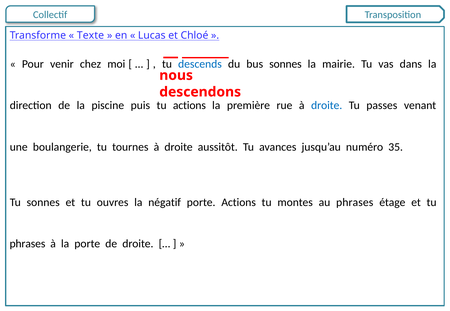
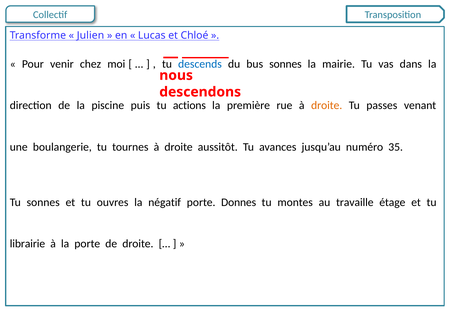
Texte: Texte -> Julien
droite at (327, 106) colour: blue -> orange
porte Actions: Actions -> Donnes
au phrases: phrases -> travaille
phrases at (27, 244): phrases -> librairie
